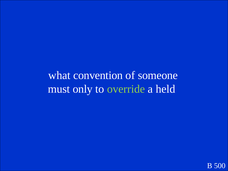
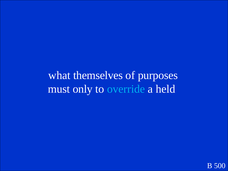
convention: convention -> themselves
someone: someone -> purposes
override colour: light green -> light blue
